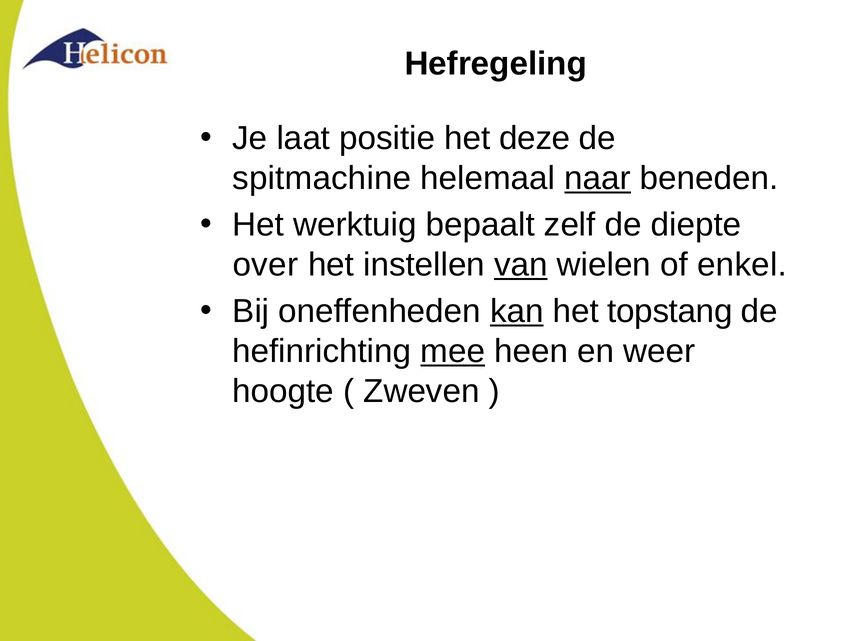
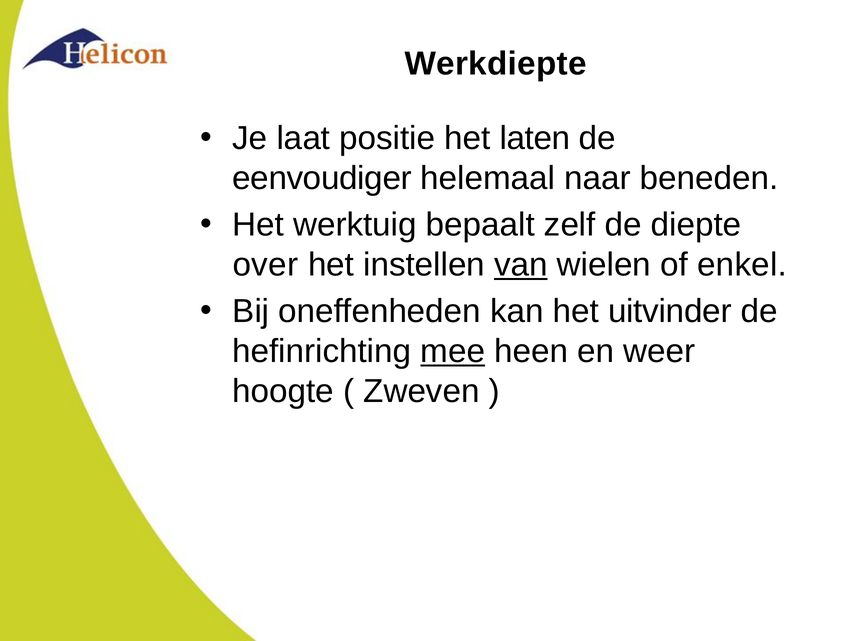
Hefregeling: Hefregeling -> Werkdiepte
deze: deze -> laten
spitmachine: spitmachine -> eenvoudiger
naar underline: present -> none
kan underline: present -> none
topstang: topstang -> uitvinder
